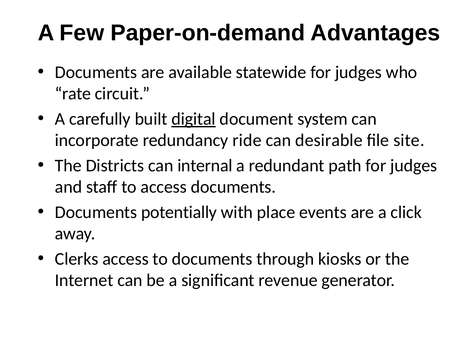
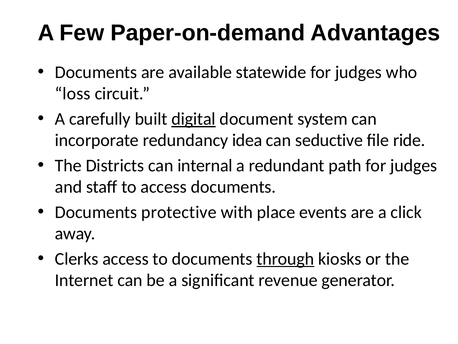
rate: rate -> loss
ride: ride -> idea
desirable: desirable -> seductive
site: site -> ride
potentially: potentially -> protective
through underline: none -> present
